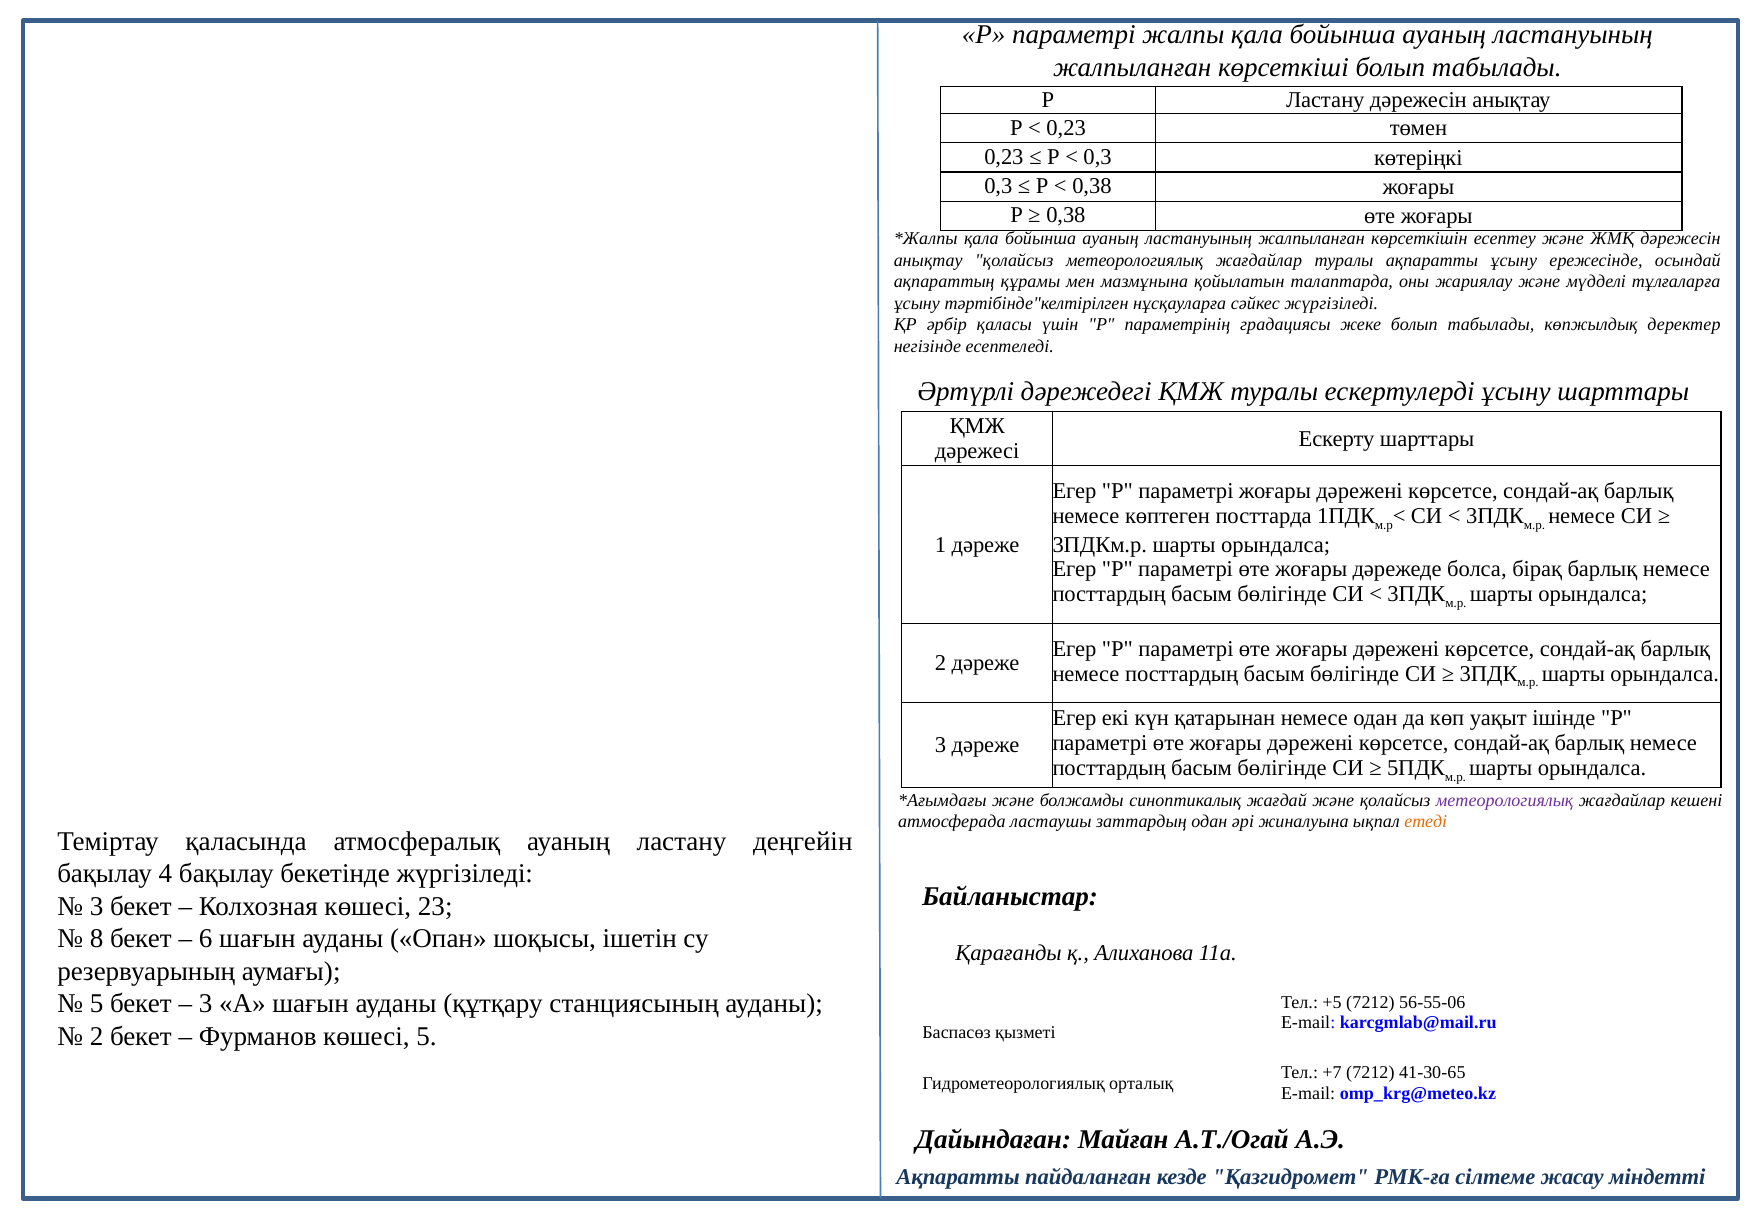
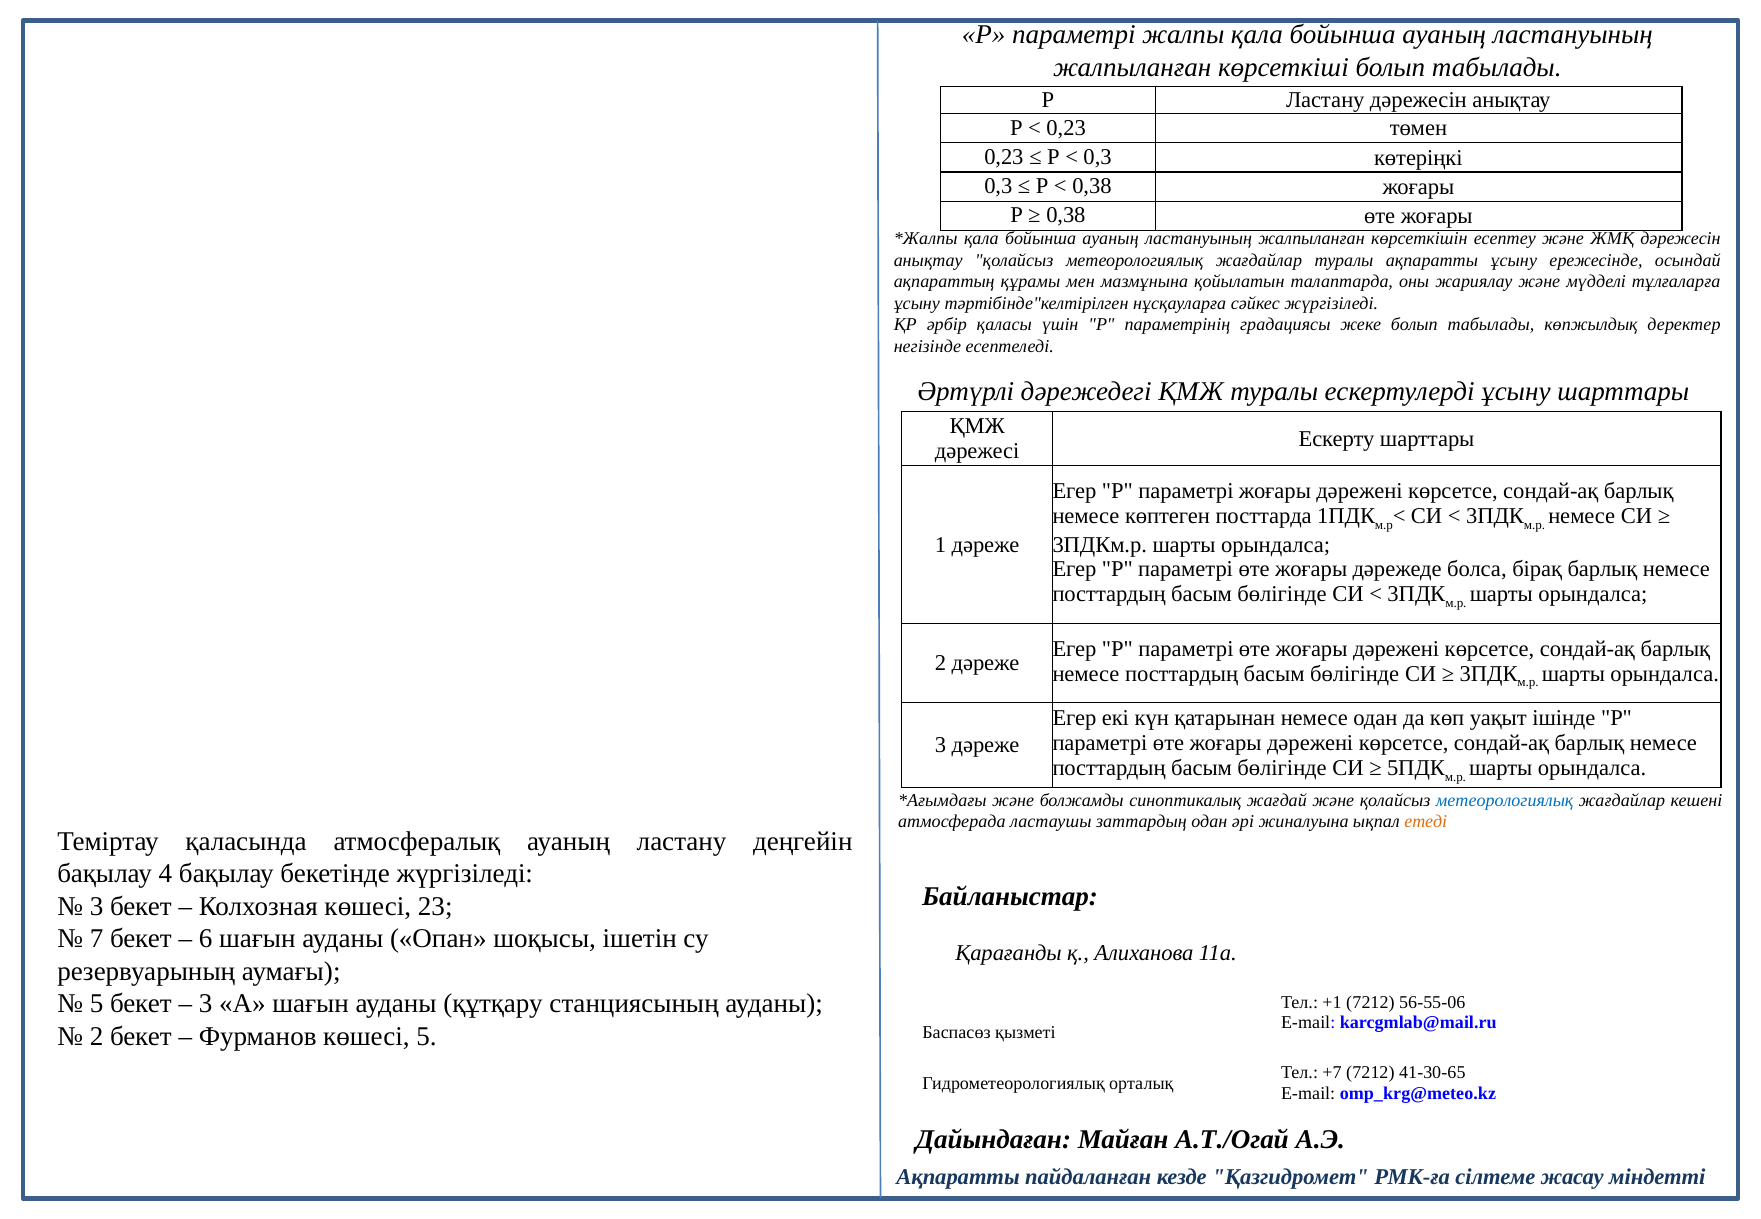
метеорологиялық at (1505, 800) colour: purple -> blue
8: 8 -> 7
+5: +5 -> +1
